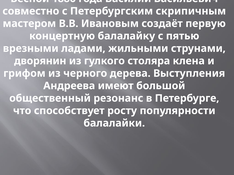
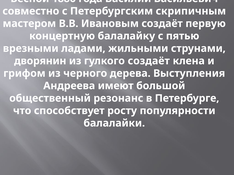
гулкого столяра: столяра -> создаёт
